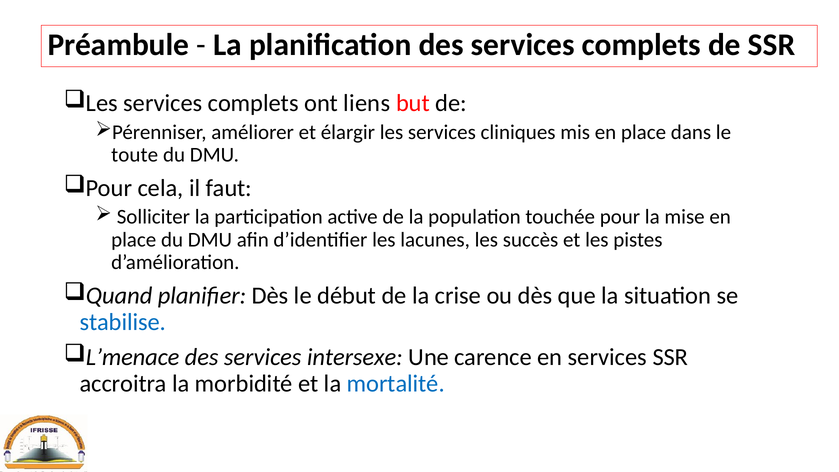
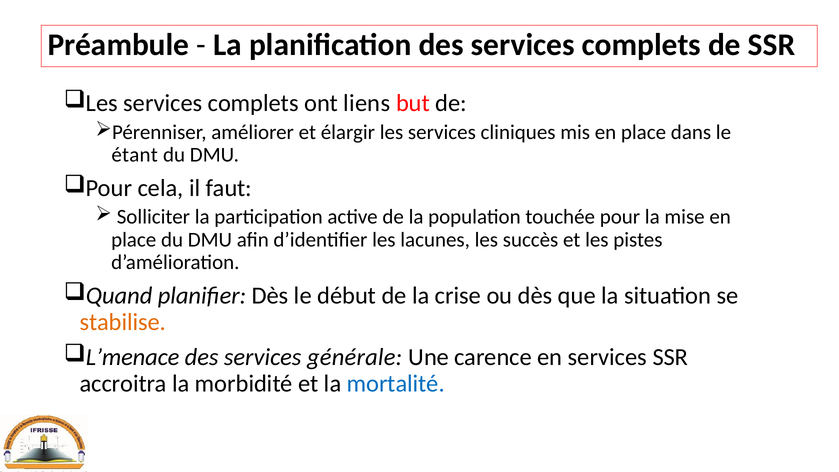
toute: toute -> étant
stabilise colour: blue -> orange
intersexe: intersexe -> générale
